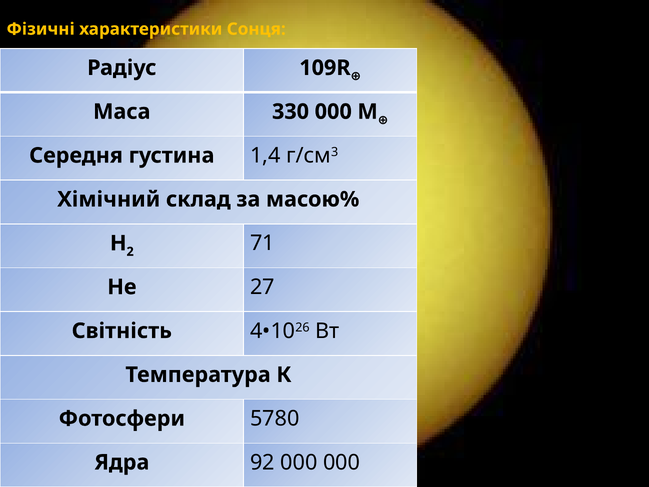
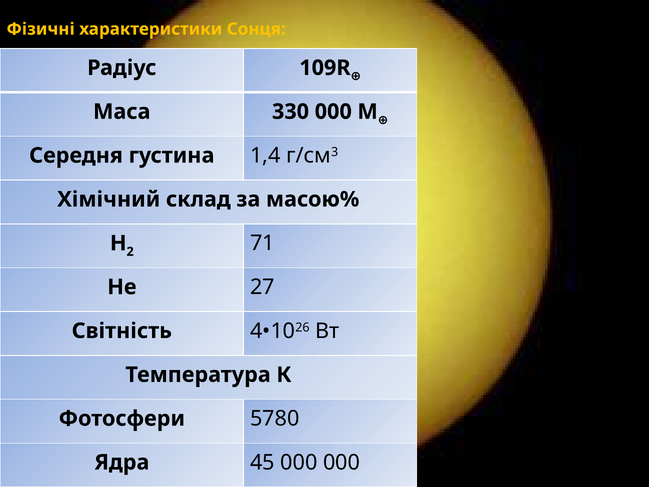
92: 92 -> 45
